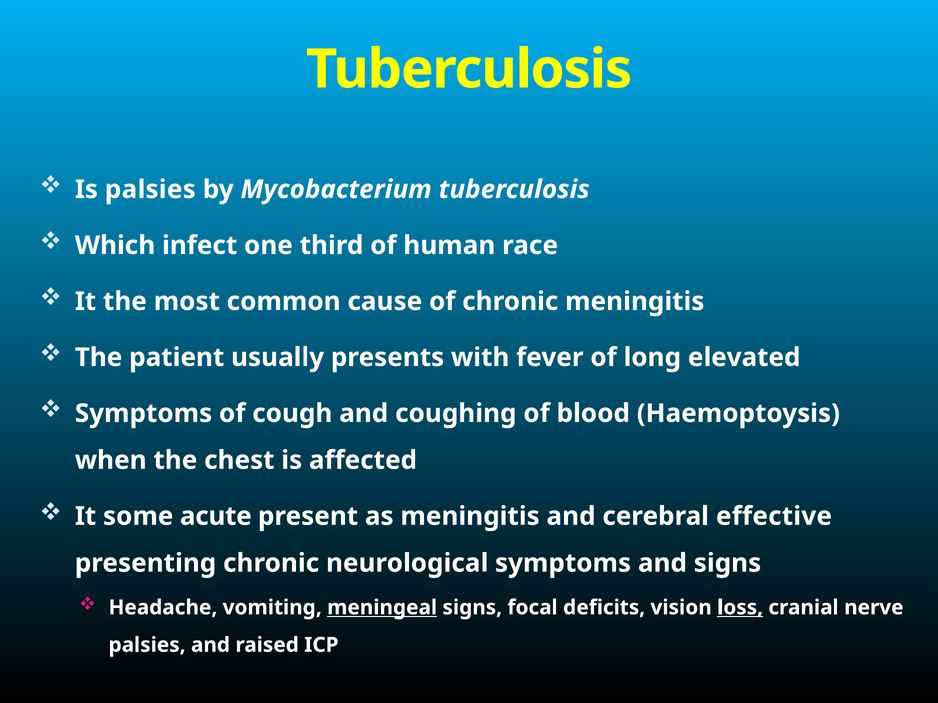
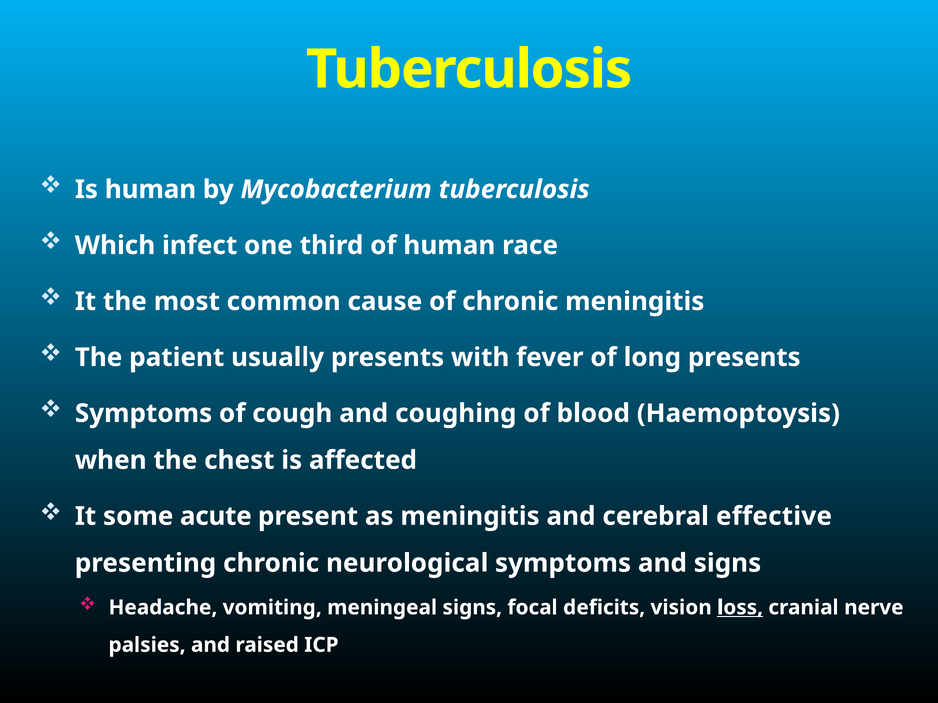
Is palsies: palsies -> human
long elevated: elevated -> presents
meningeal underline: present -> none
